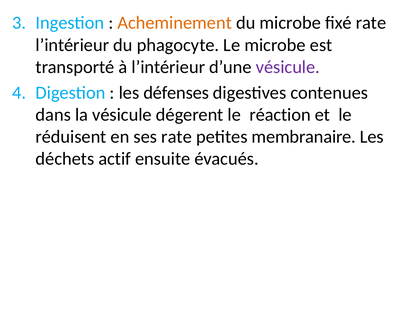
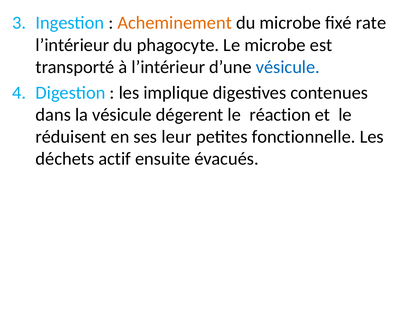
vésicule at (288, 67) colour: purple -> blue
défenses: défenses -> implique
ses rate: rate -> leur
membranaire: membranaire -> fonctionnelle
